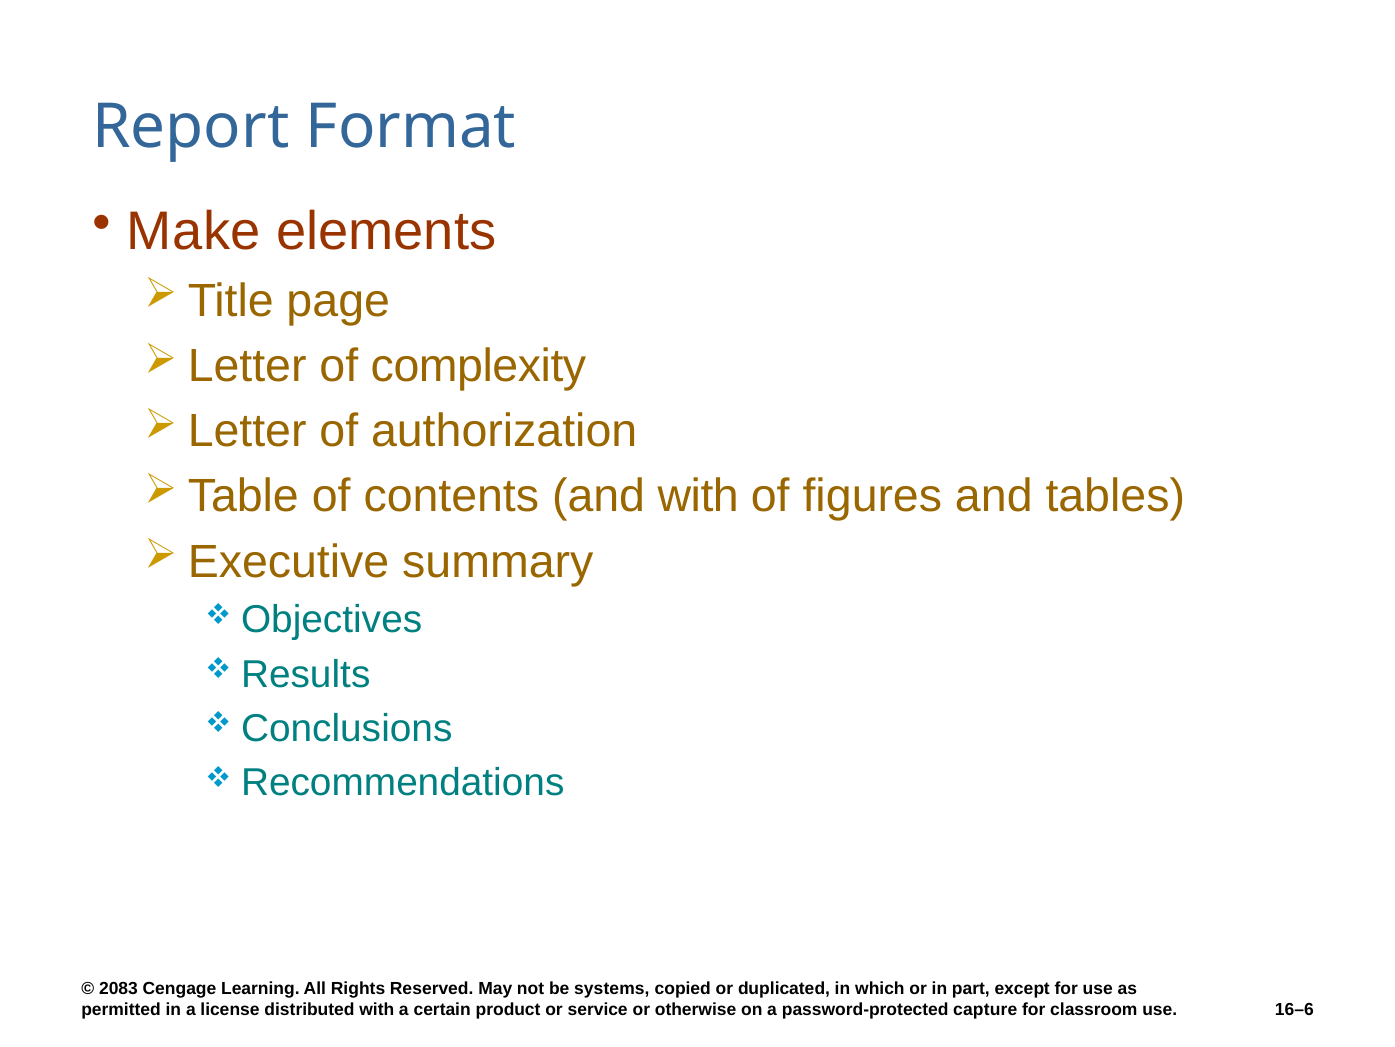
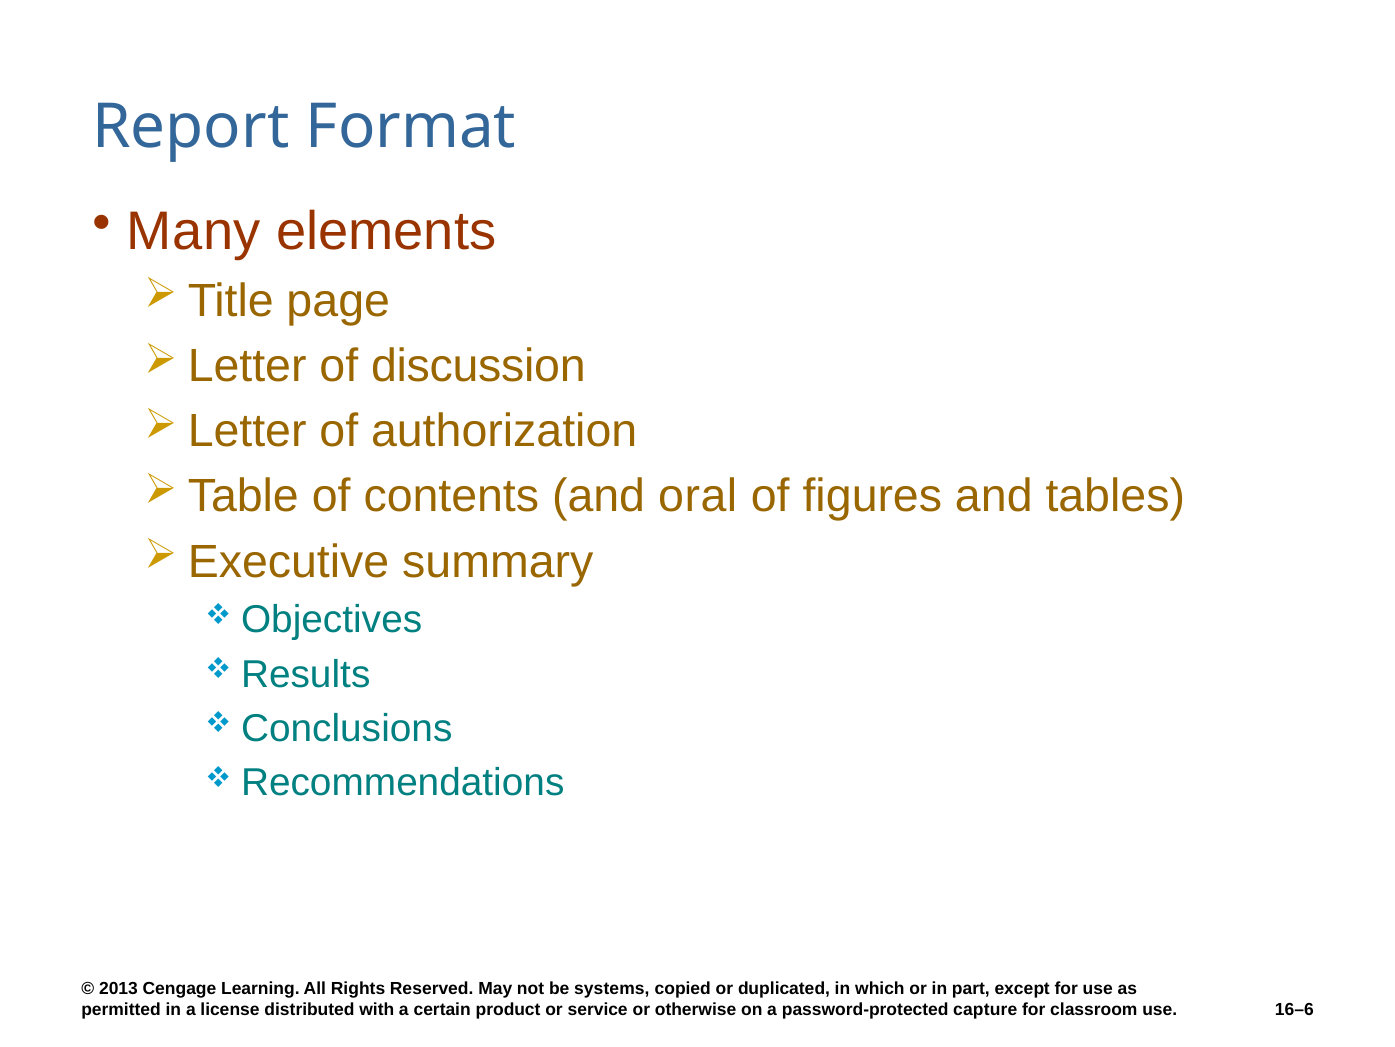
Make: Make -> Many
complexity: complexity -> discussion
and with: with -> oral
2083: 2083 -> 2013
